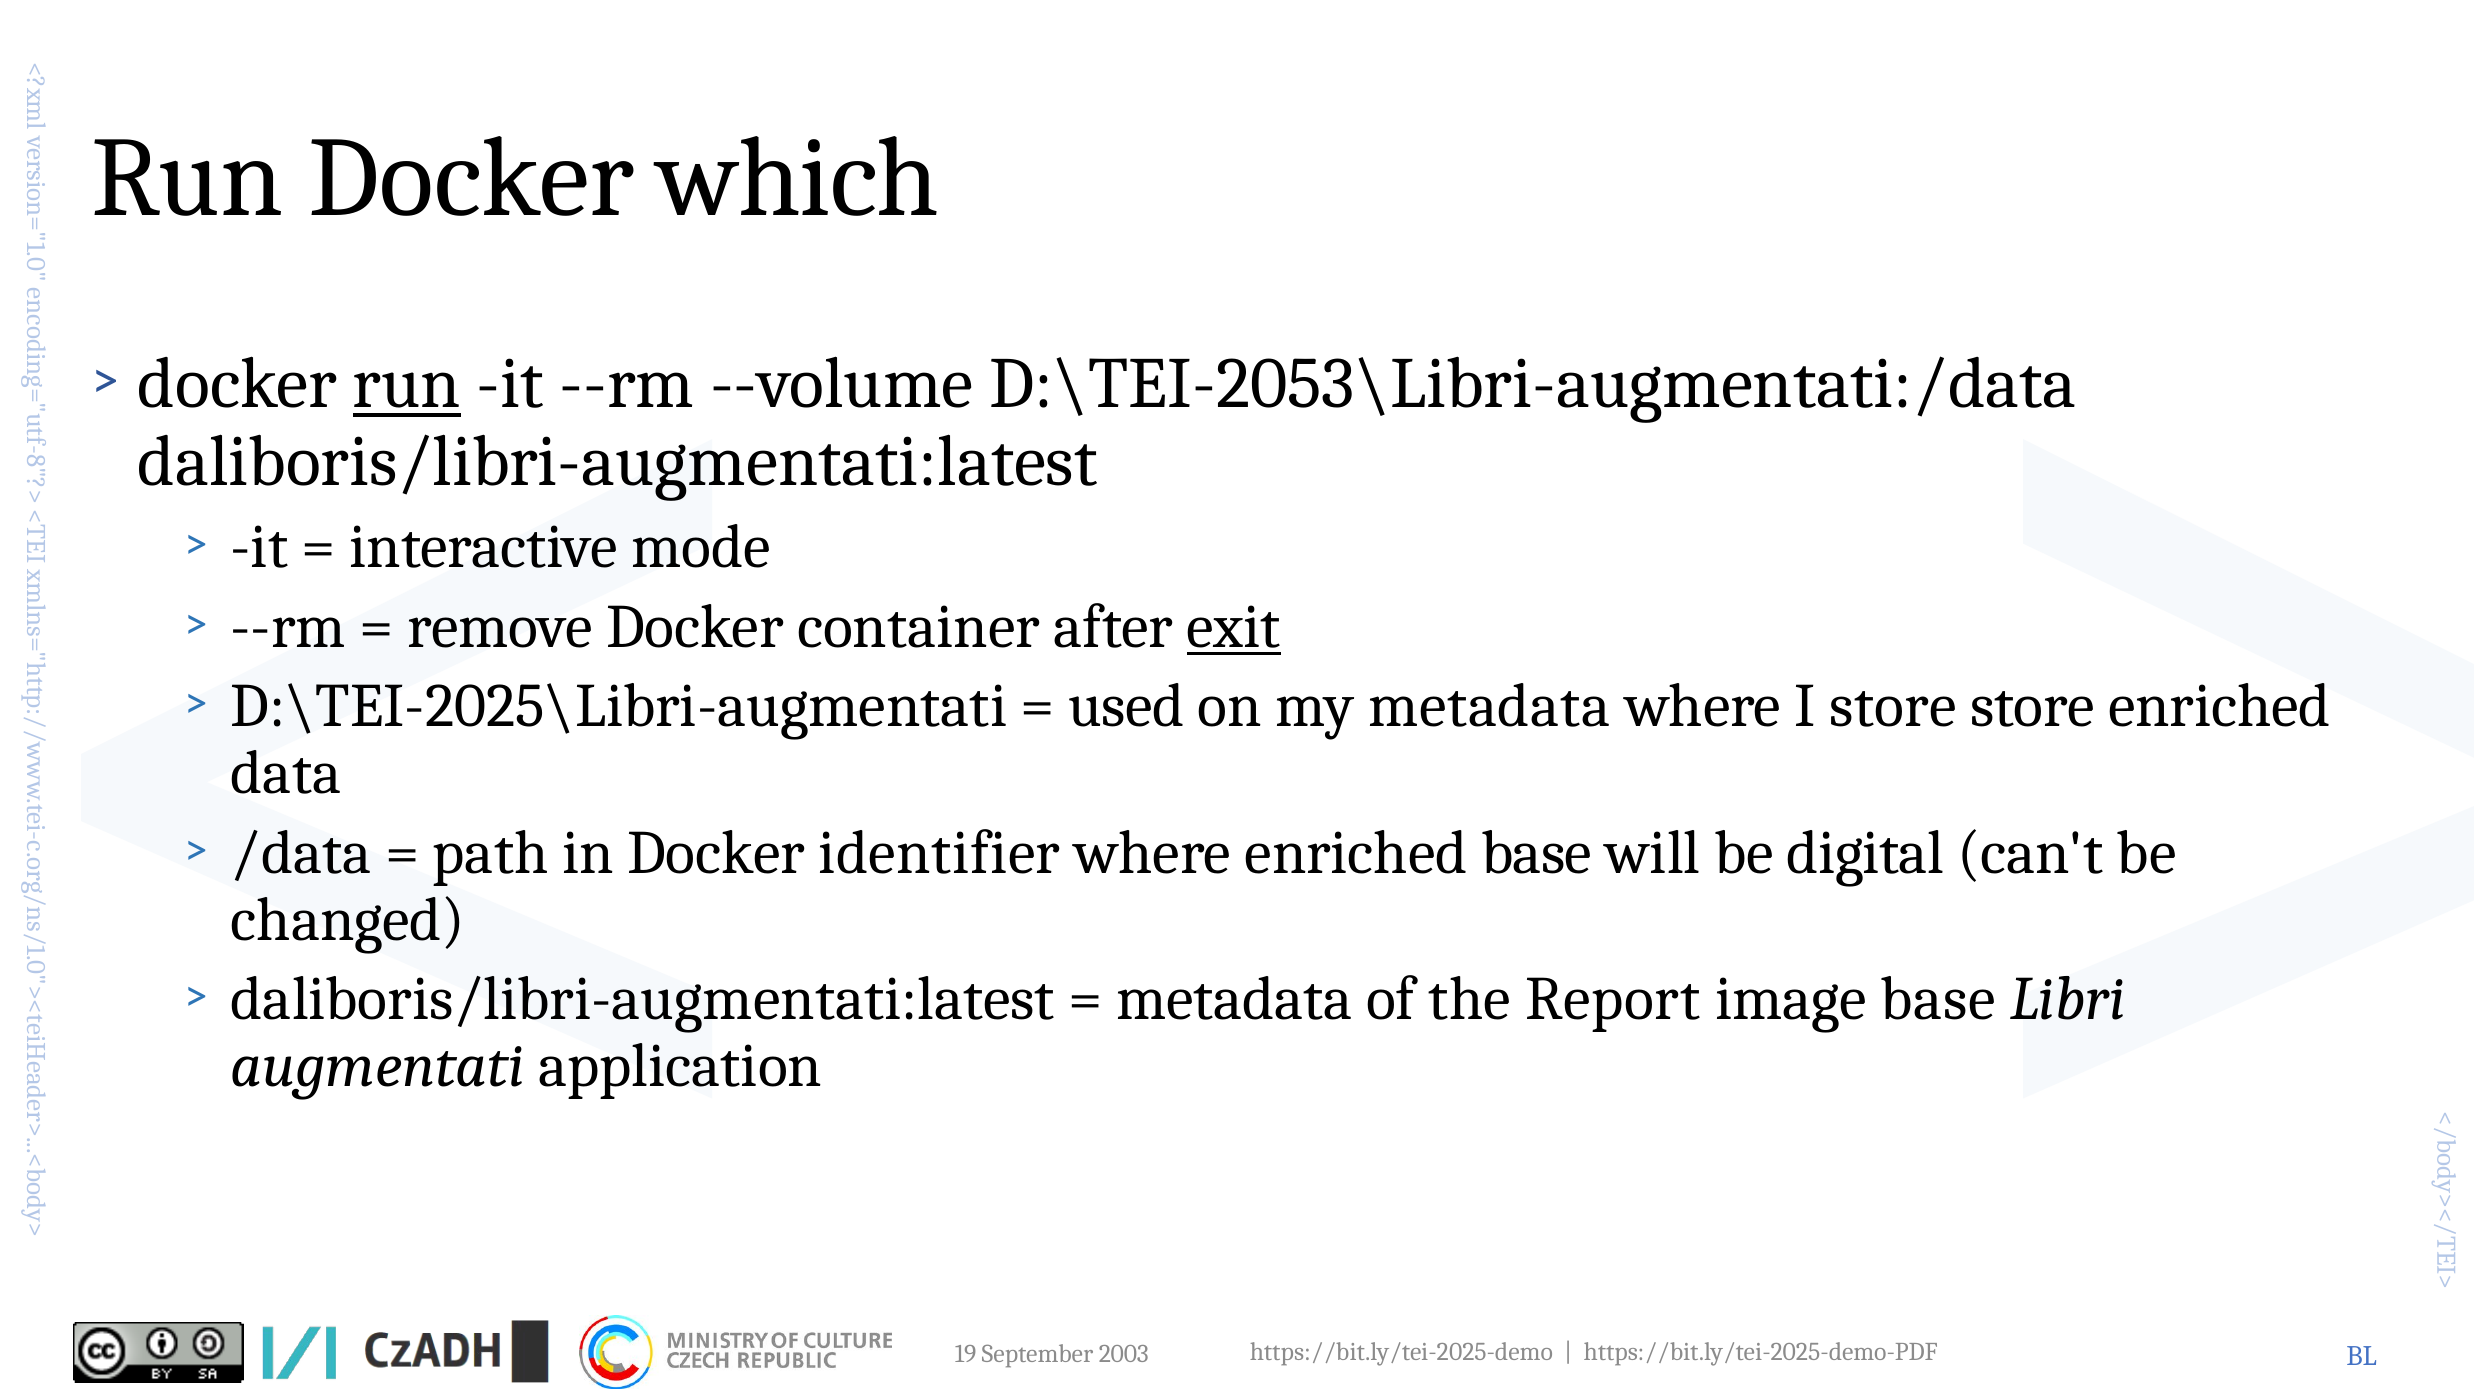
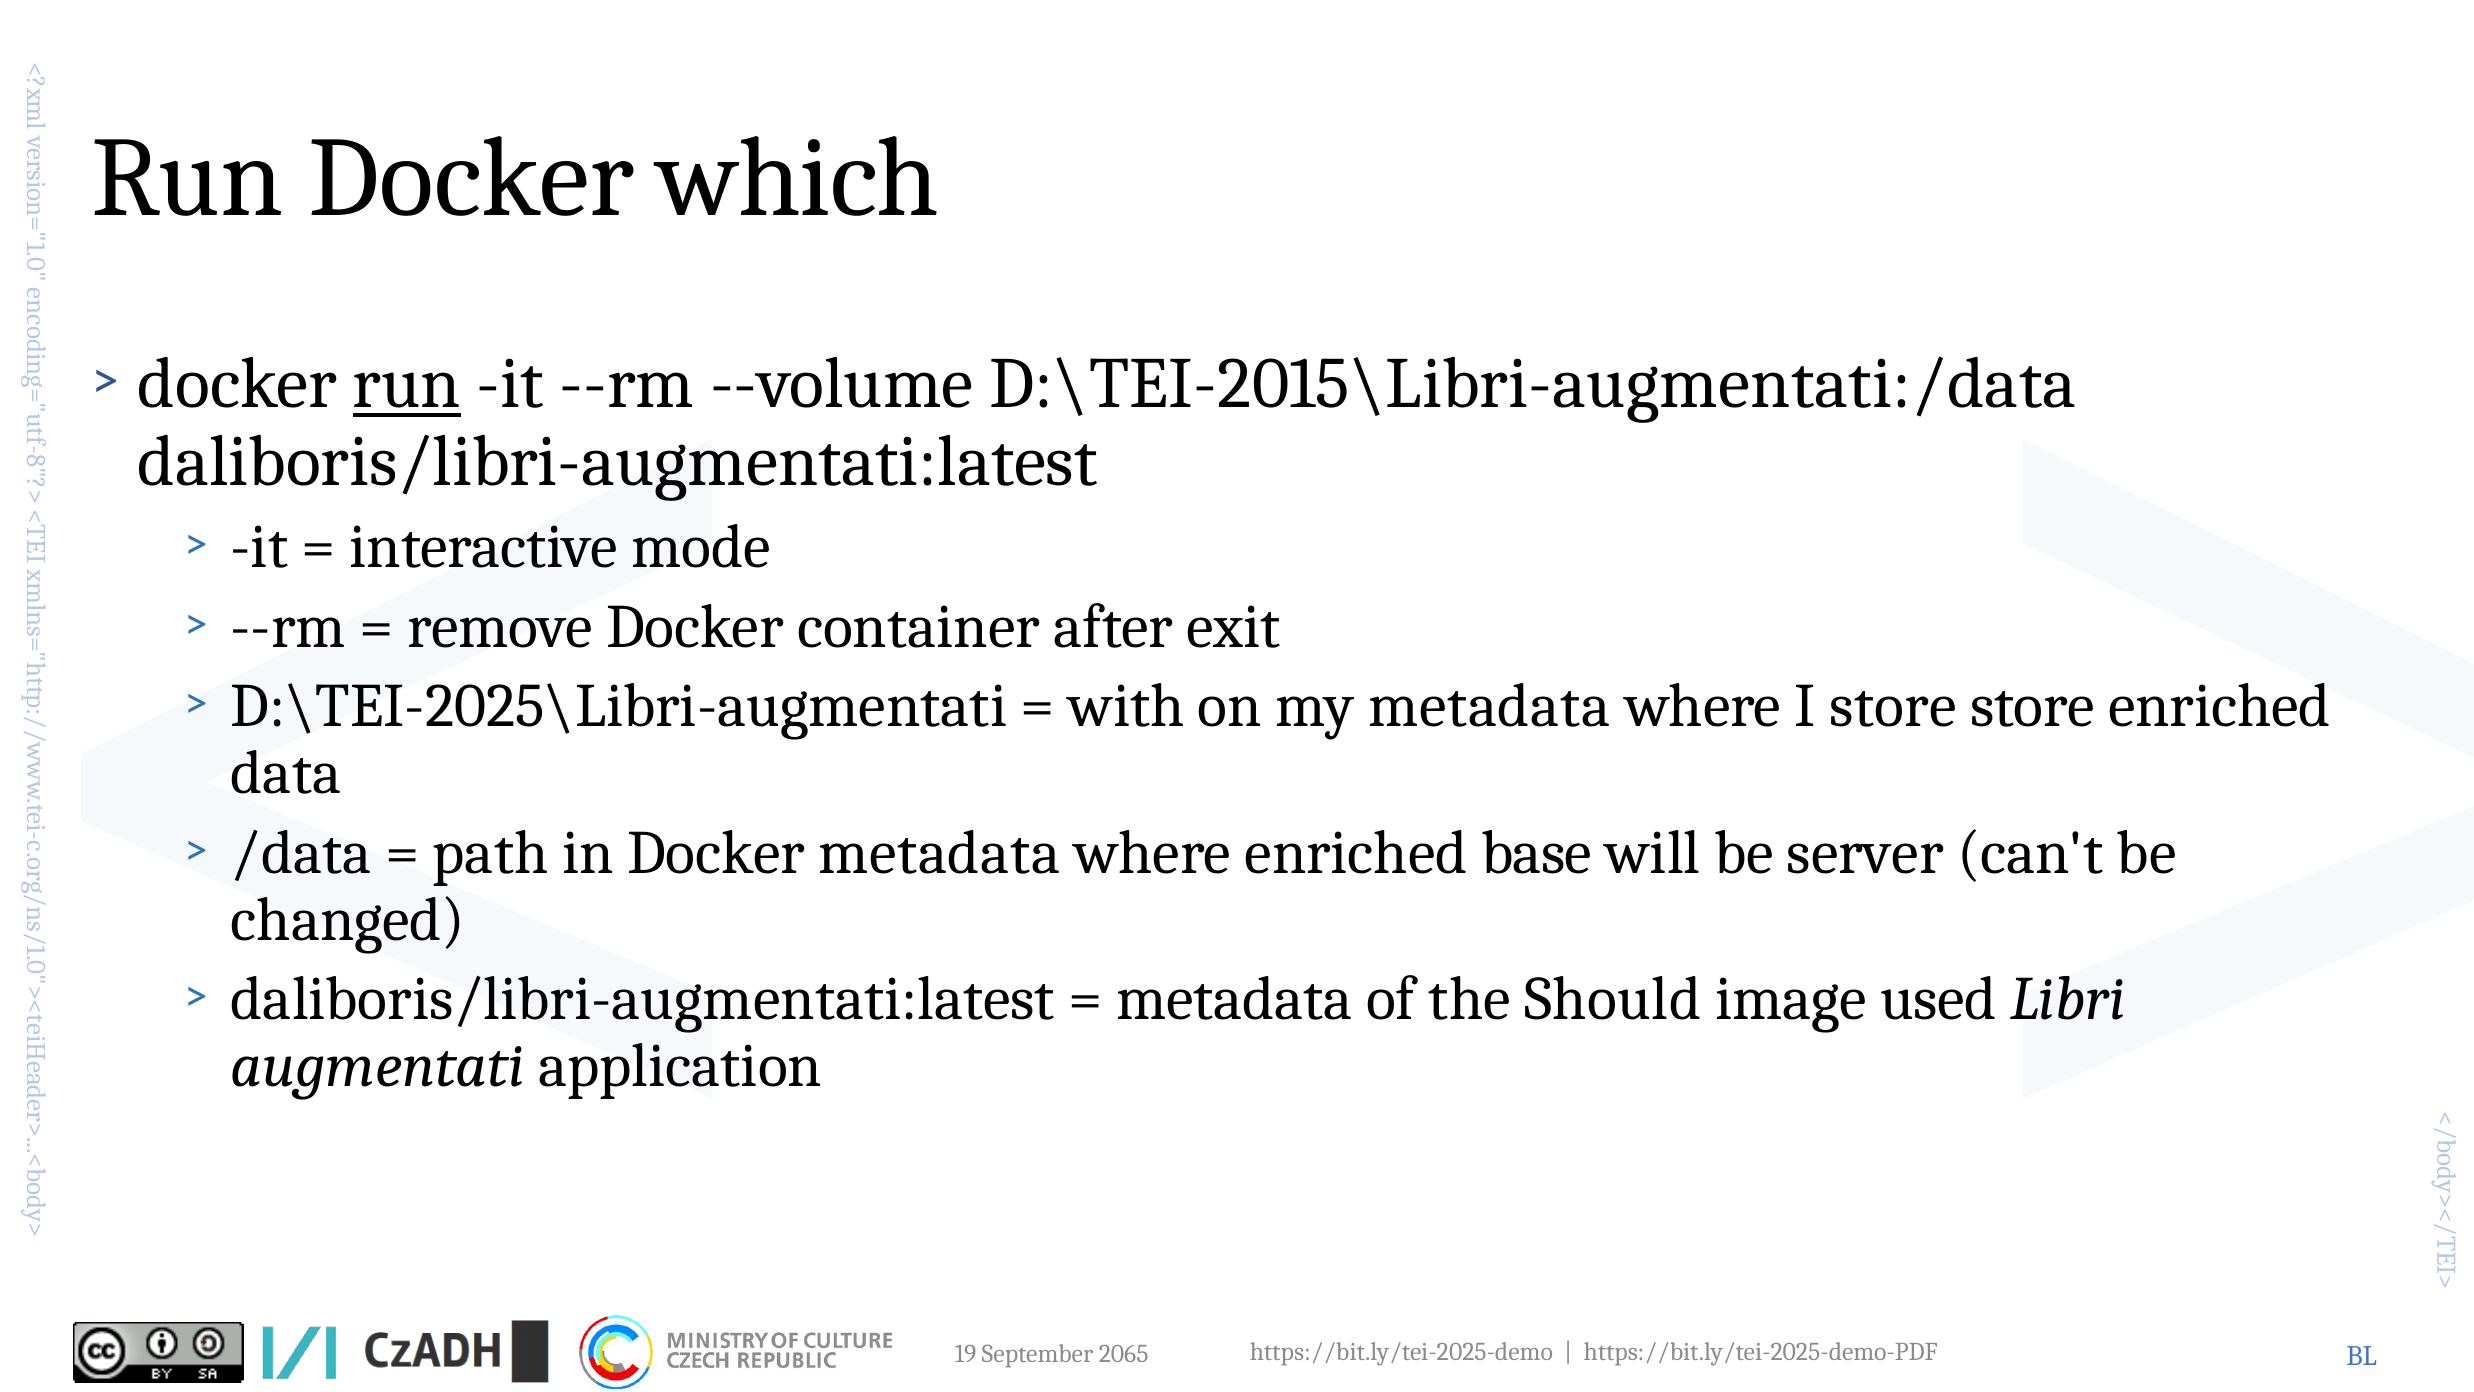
D:\TEI-2053\Libri-augmentati:/data: D:\TEI-2053\Libri-augmentati:/data -> D:\TEI-2015\Libri-augmentati:/data
exit underline: present -> none
used: used -> with
identifier at (939, 853): identifier -> metadata
digital: digital -> server
Report: Report -> Should
image base: base -> used
2003: 2003 -> 2065
